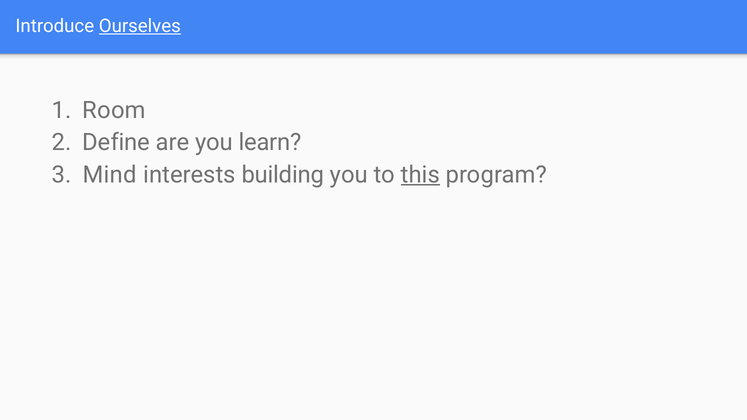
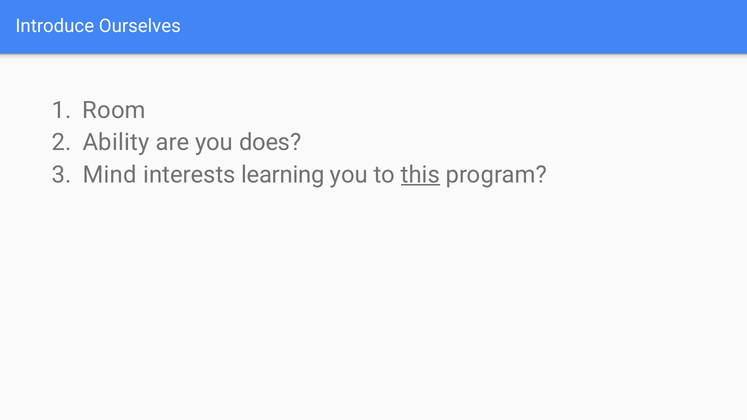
Ourselves underline: present -> none
Define: Define -> Ability
learn: learn -> does
building: building -> learning
